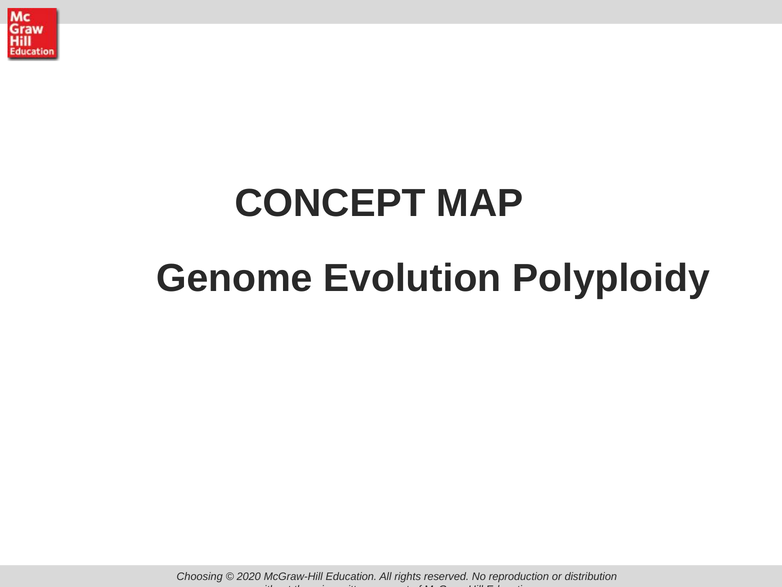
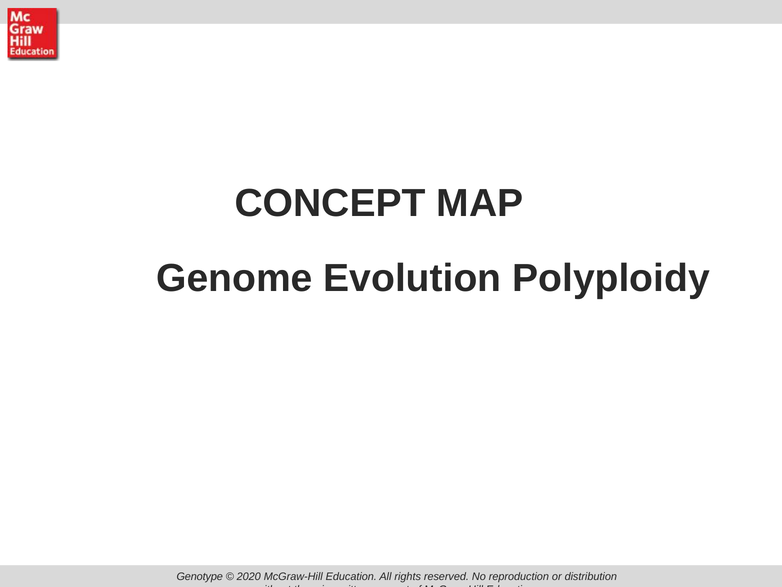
Choosing: Choosing -> Genotype
